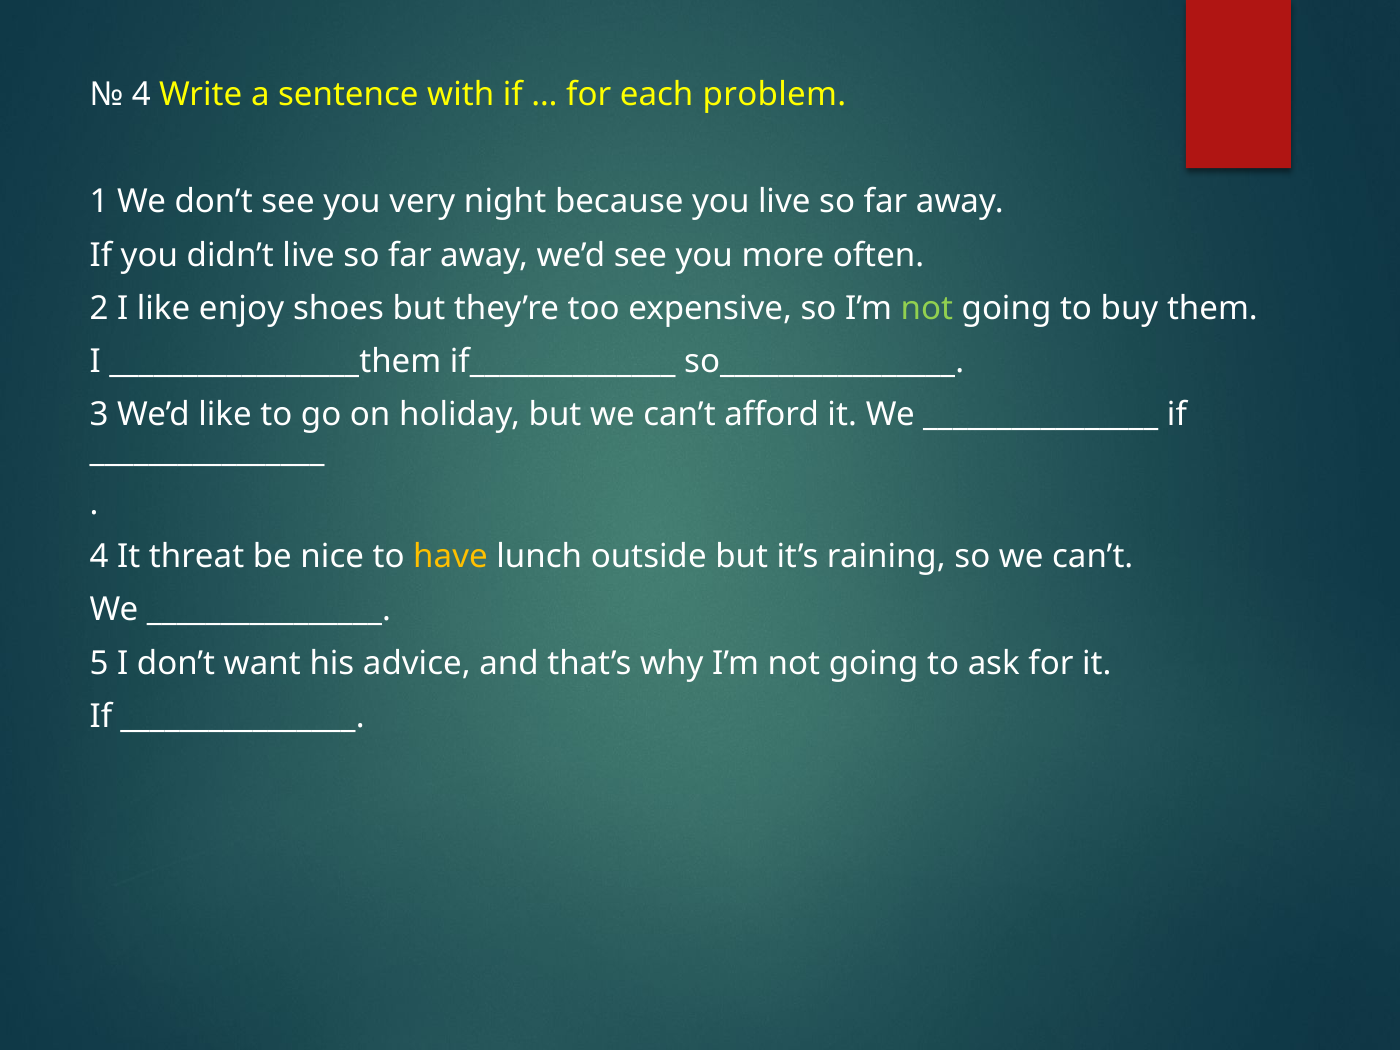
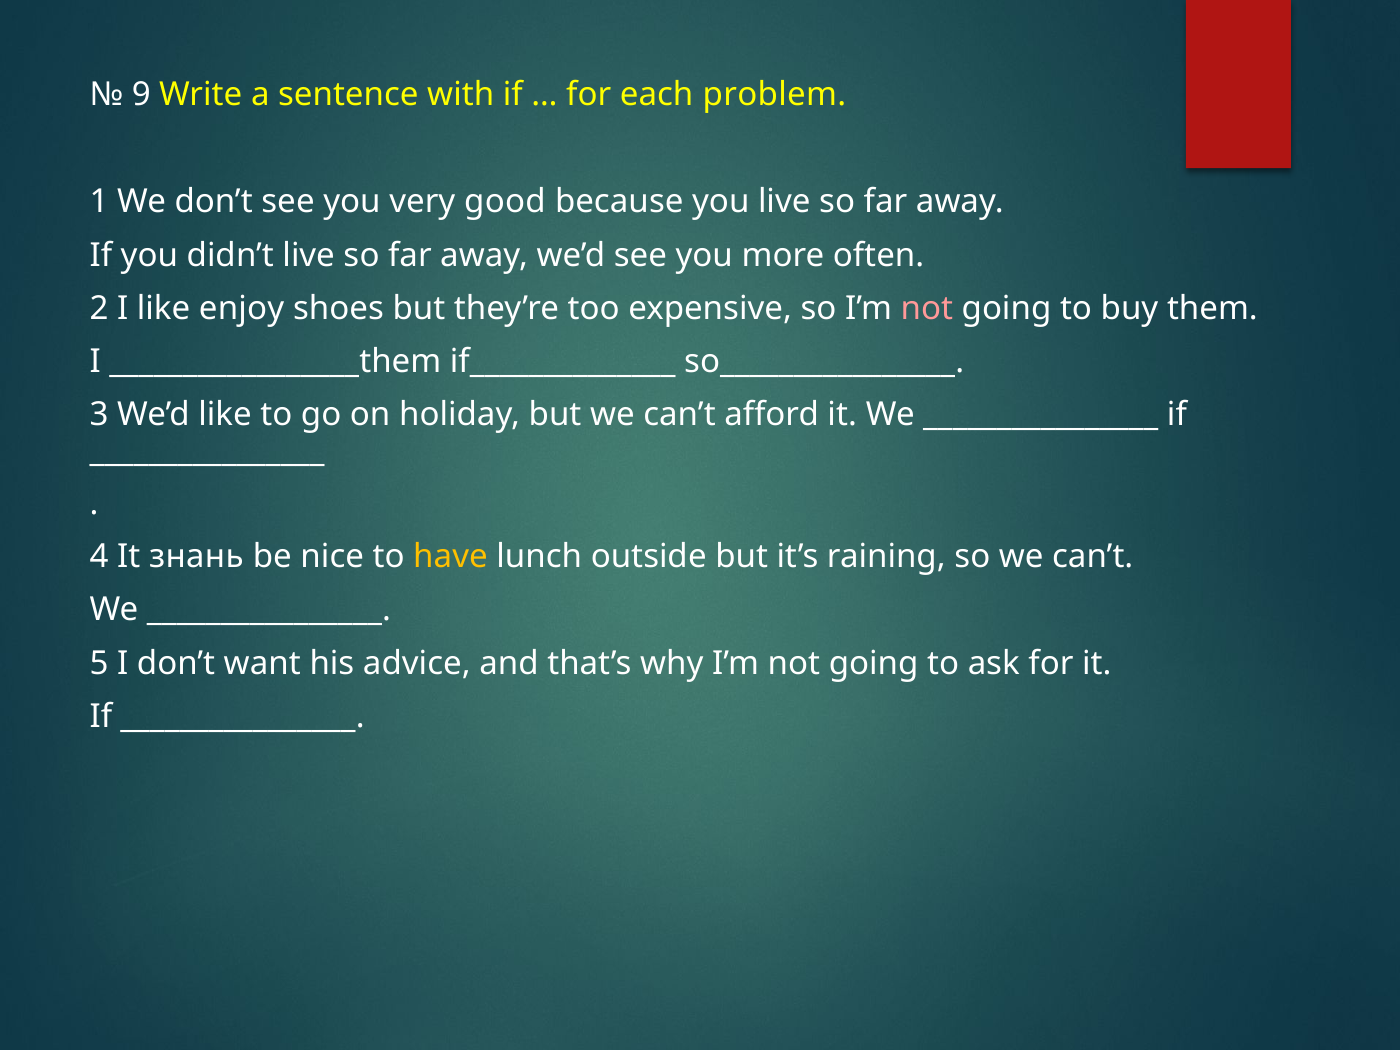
4 at (141, 95): 4 -> 9
night: night -> good
not at (927, 308) colour: light green -> pink
threat: threat -> знань
